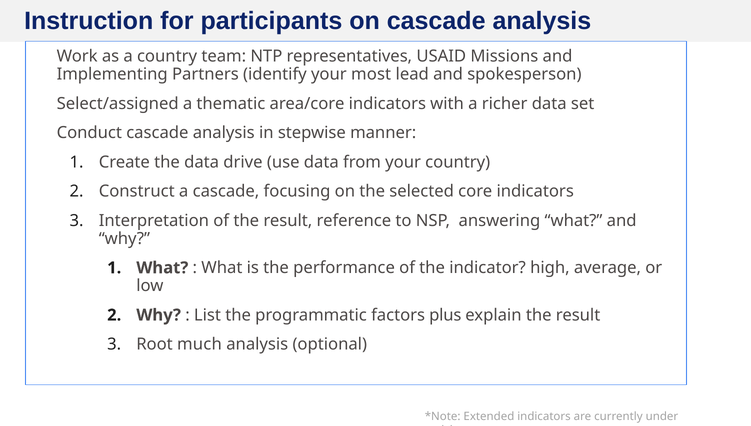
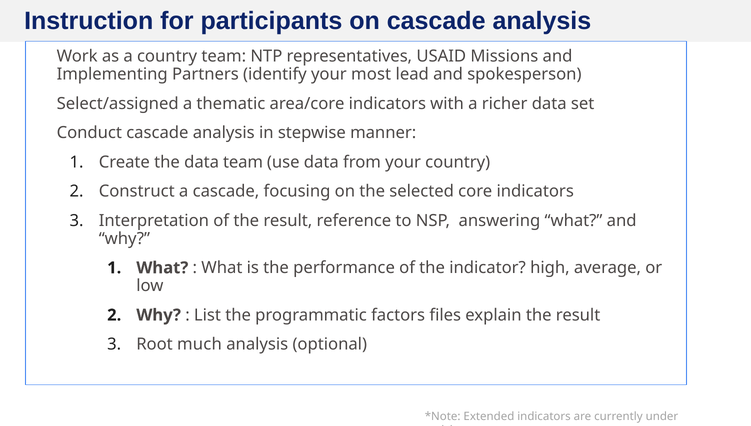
data drive: drive -> team
plus: plus -> files
